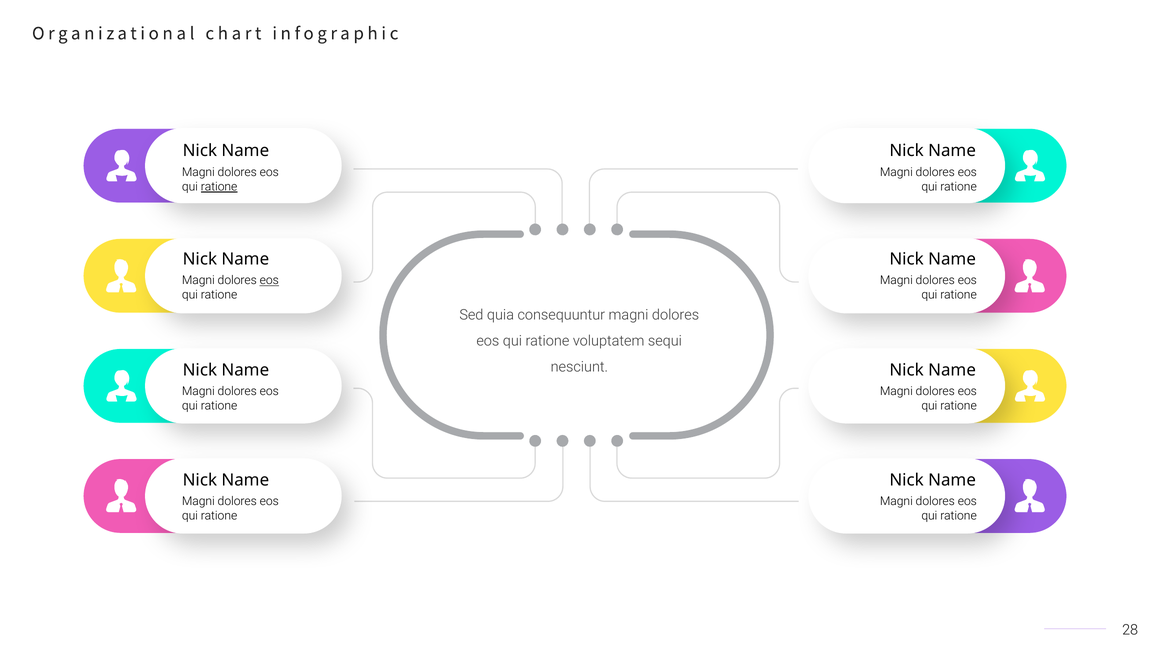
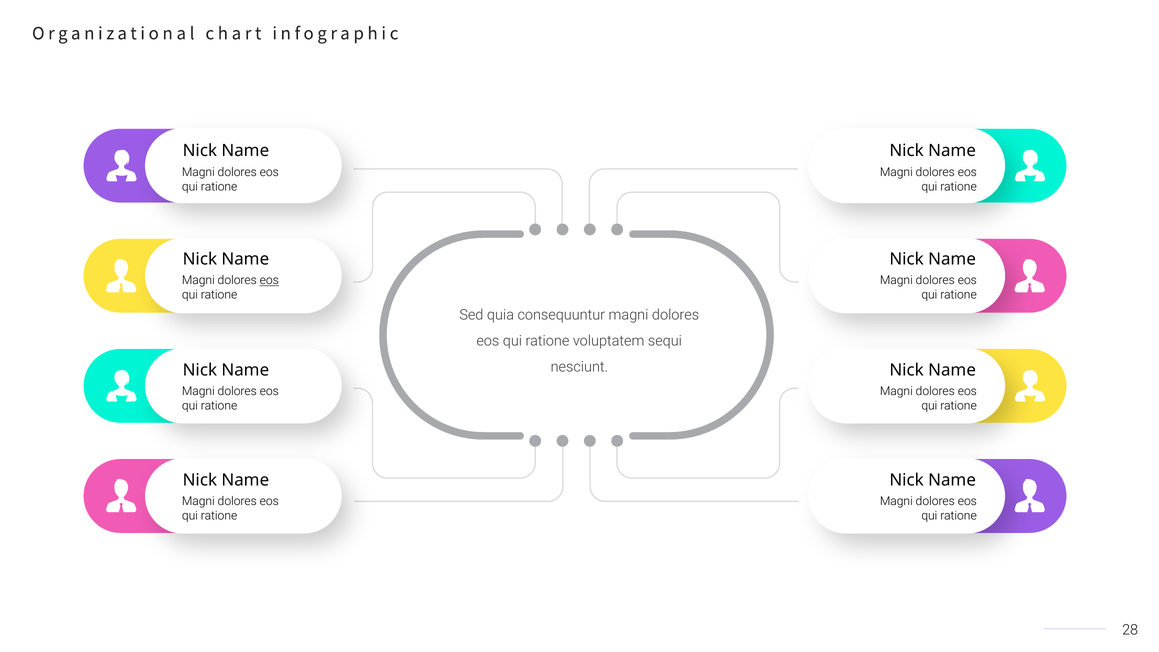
ratione at (219, 187) underline: present -> none
